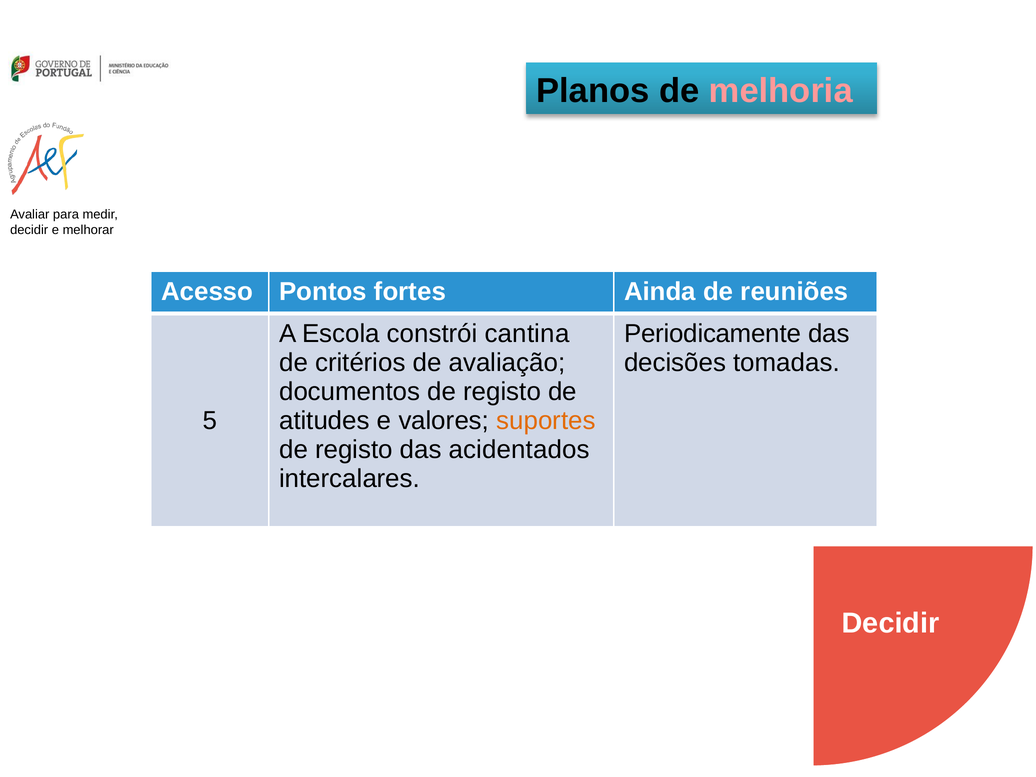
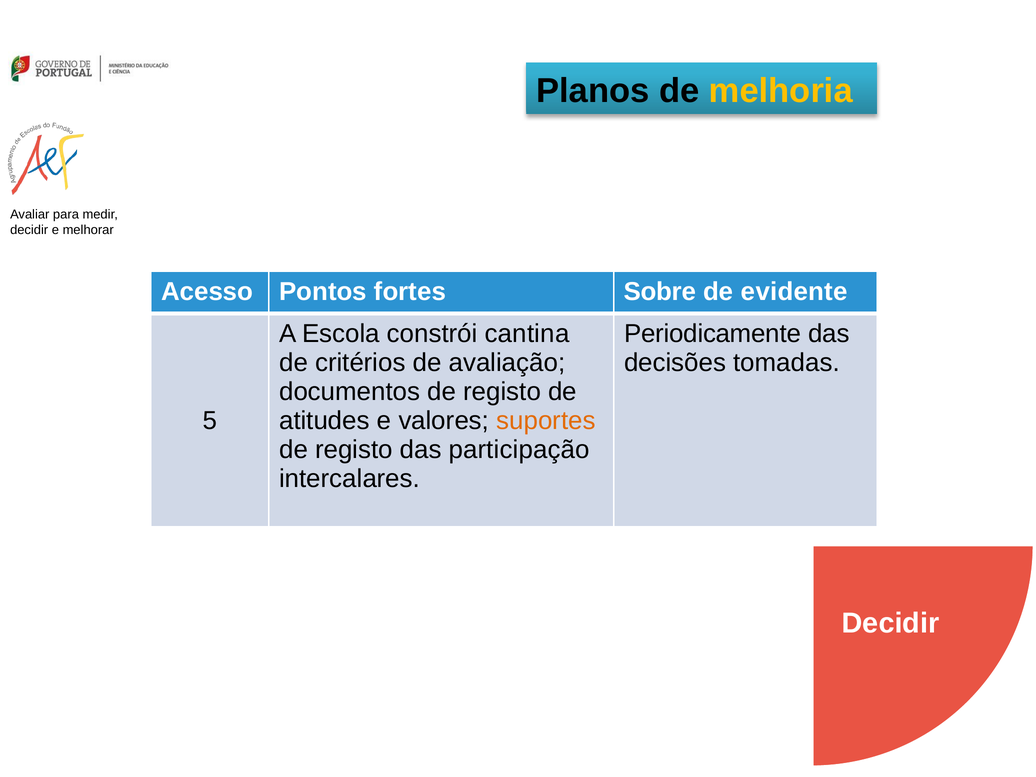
melhoria colour: pink -> yellow
Ainda: Ainda -> Sobre
reuniões: reuniões -> evidente
acidentados: acidentados -> participação
